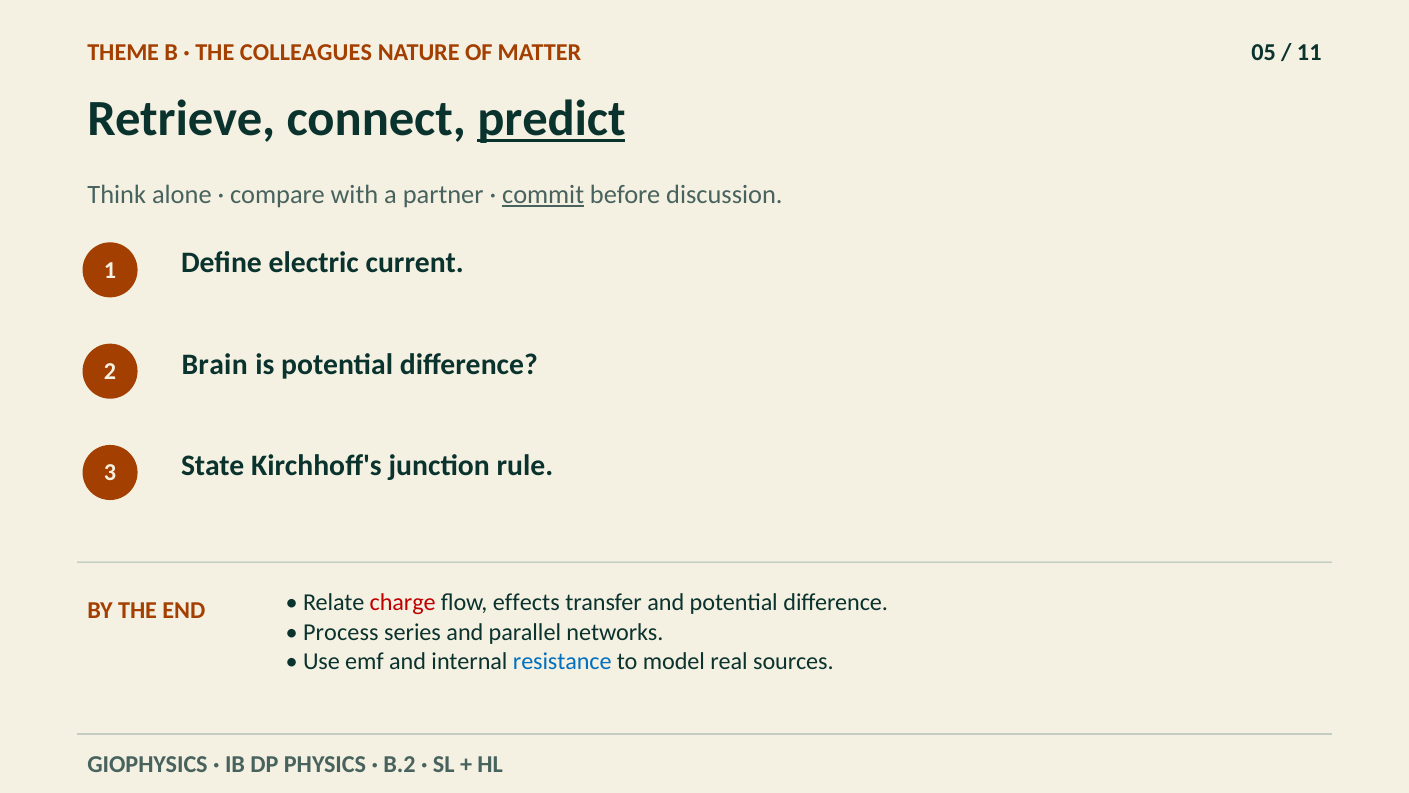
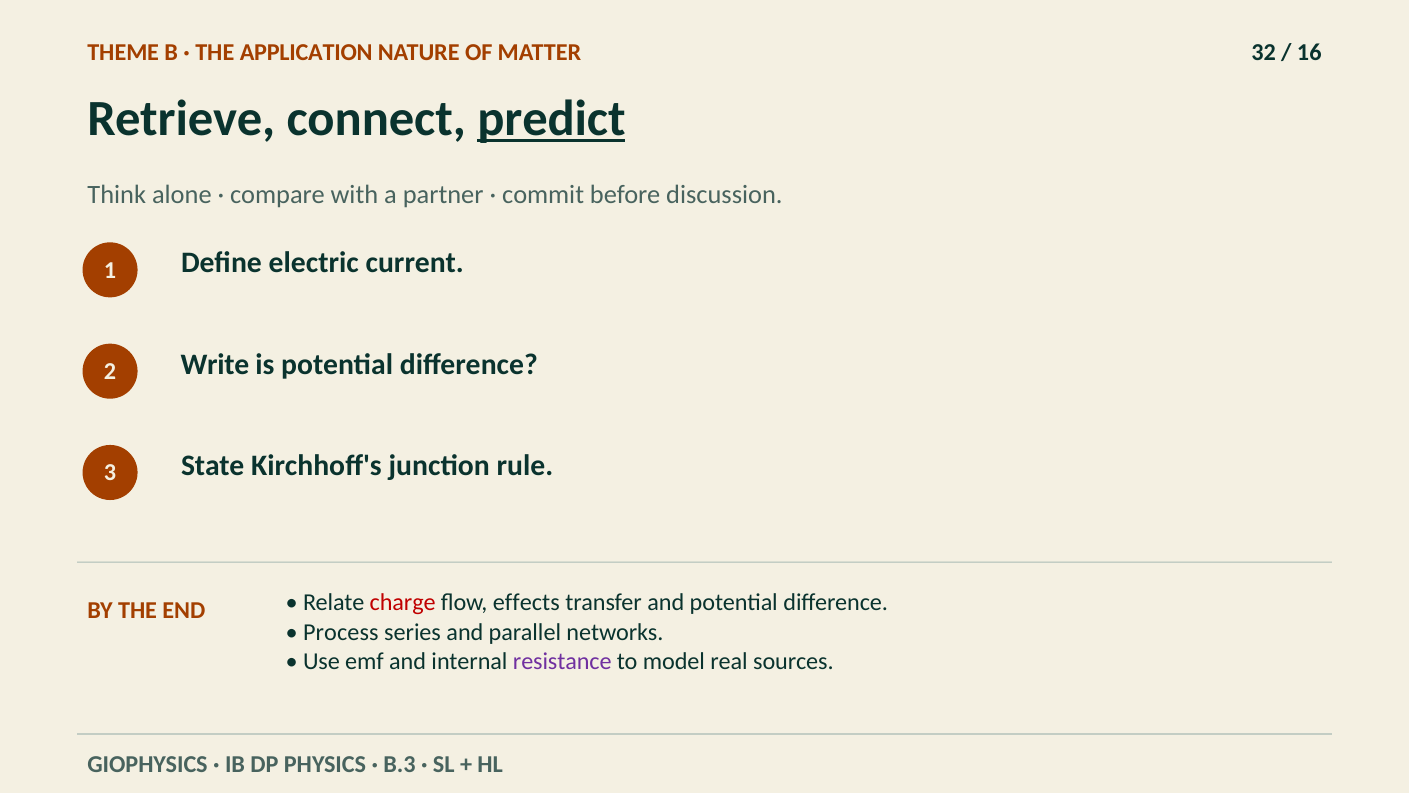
COLLEAGUES: COLLEAGUES -> APPLICATION
05: 05 -> 32
11: 11 -> 16
commit underline: present -> none
Brain: Brain -> Write
resistance colour: blue -> purple
B.2: B.2 -> B.3
